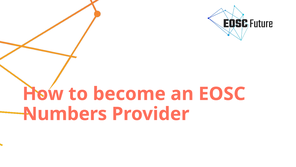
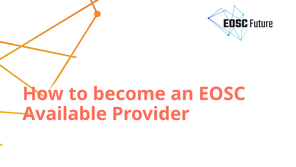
Numbers: Numbers -> Available
